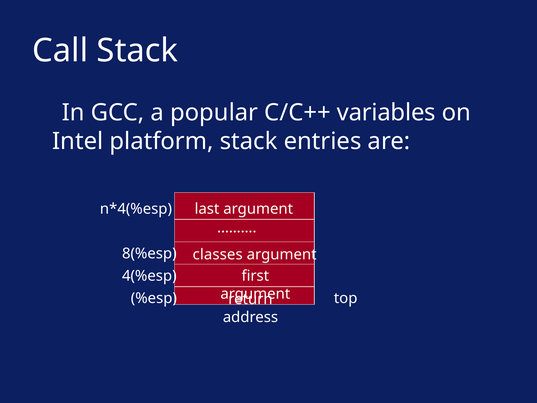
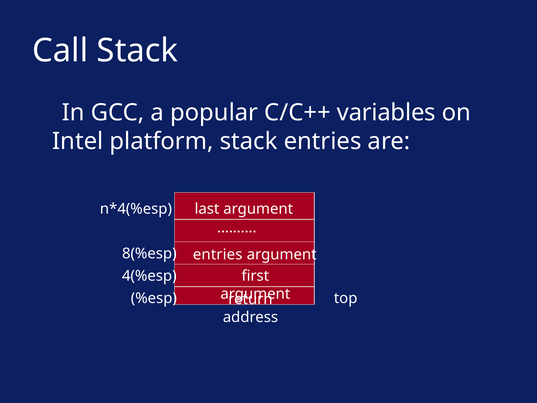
classes at (218, 254): classes -> entries
